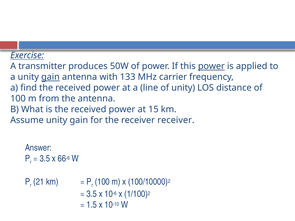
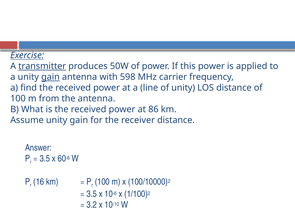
transmitter underline: none -> present
power at (211, 66) underline: present -> none
133: 133 -> 598
15: 15 -> 86
receiver receiver: receiver -> distance
66: 66 -> 60
21: 21 -> 16
1.5: 1.5 -> 3.2
